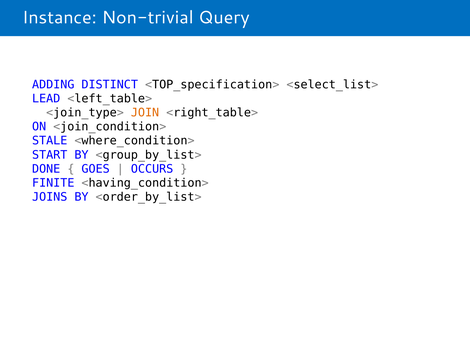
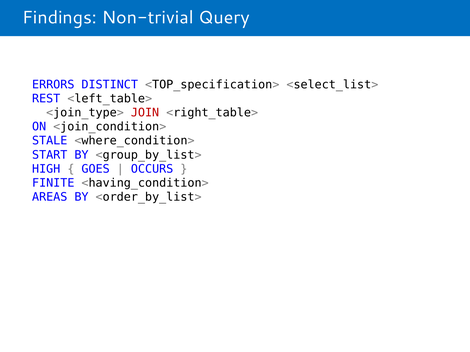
Instance: Instance -> Findings
ADDING: ADDING -> ERRORS
LEAD: LEAD -> REST
JOIN colour: orange -> red
DONE: DONE -> HIGH
JOINS: JOINS -> AREAS
